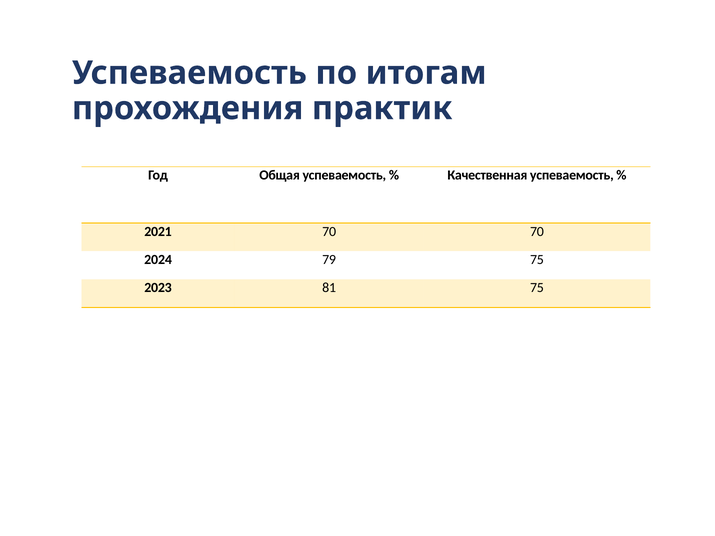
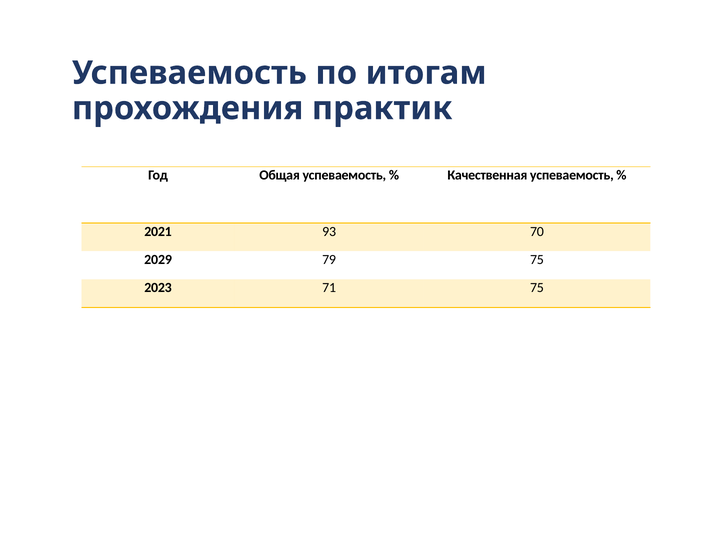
2021 70: 70 -> 93
2024: 2024 -> 2029
81: 81 -> 71
